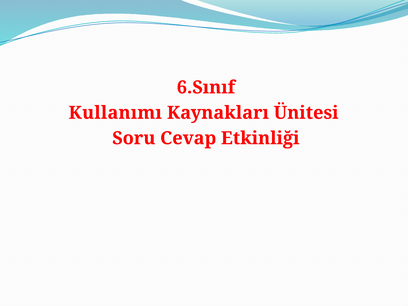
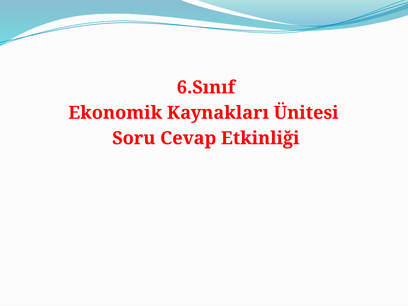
Kullanımı: Kullanımı -> Ekonomik
